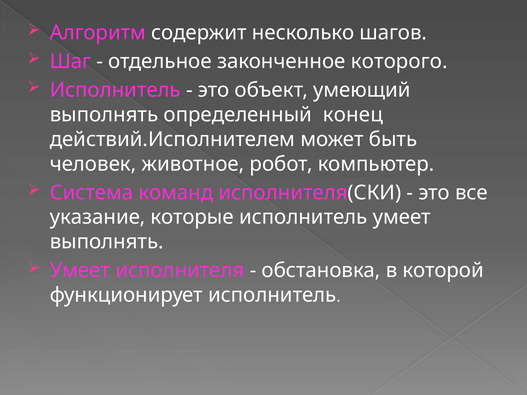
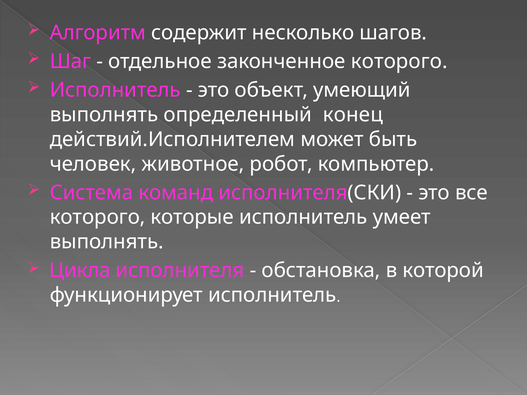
указание at (98, 217): указание -> которого
Умеет at (80, 271): Умеет -> Цикла
